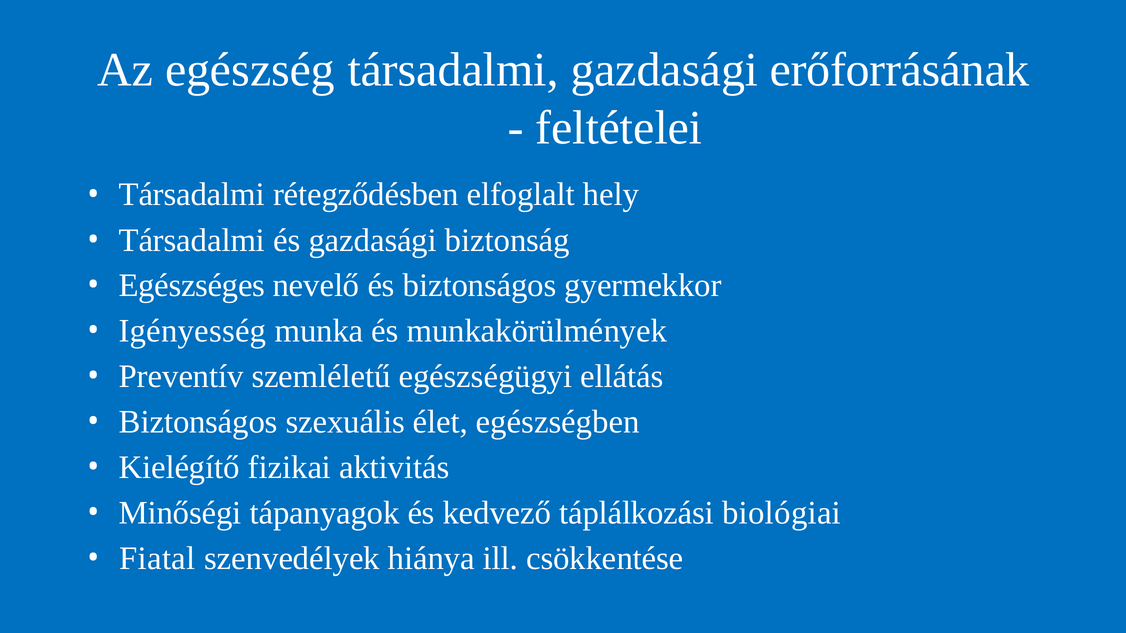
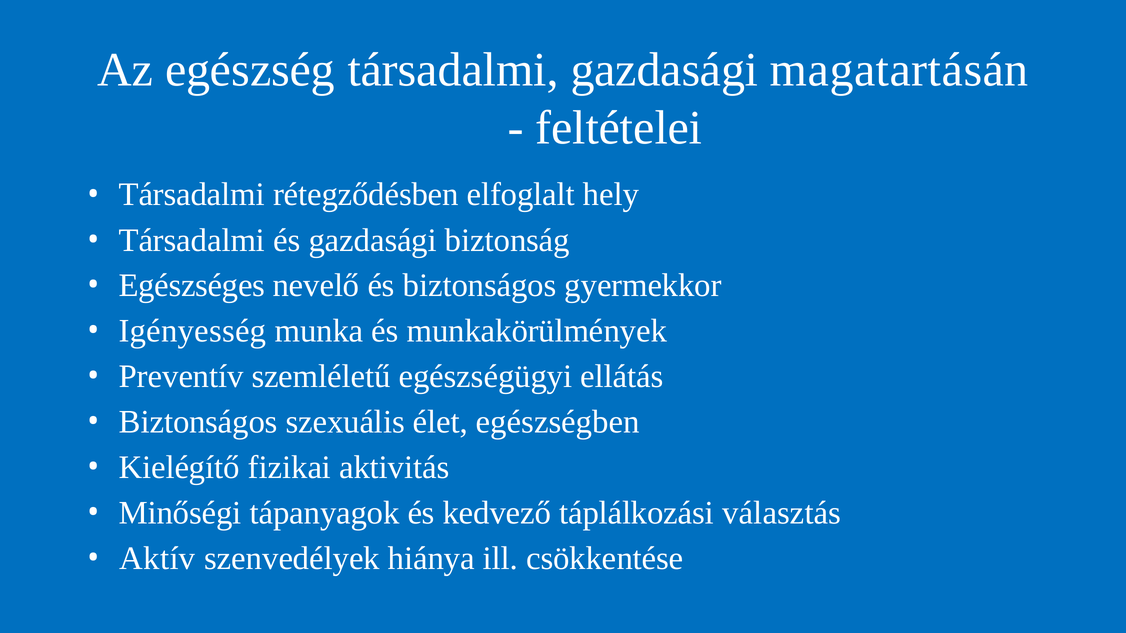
erőforrásának: erőforrásának -> magatartásán
biológiai: biológiai -> választás
Fiatal: Fiatal -> Aktív
